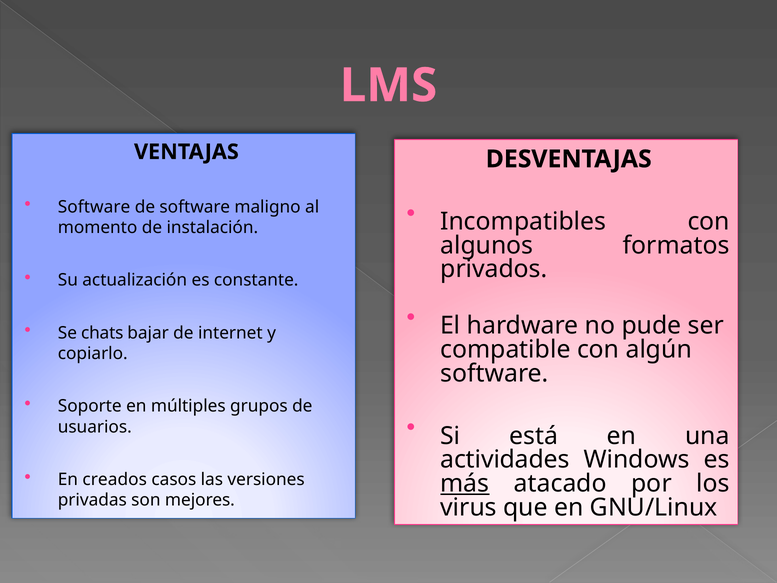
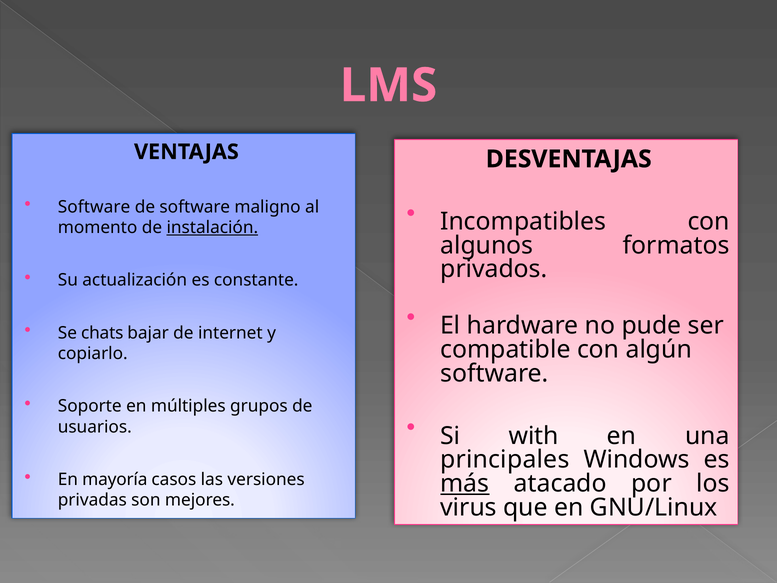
instalación underline: none -> present
está: está -> with
actividades: actividades -> principales
creados: creados -> mayoría
